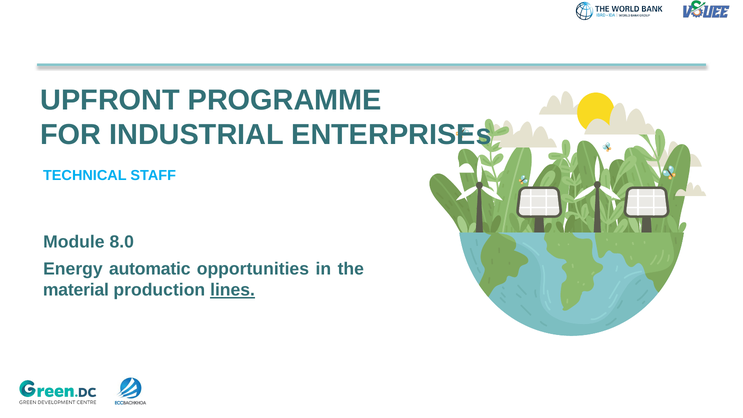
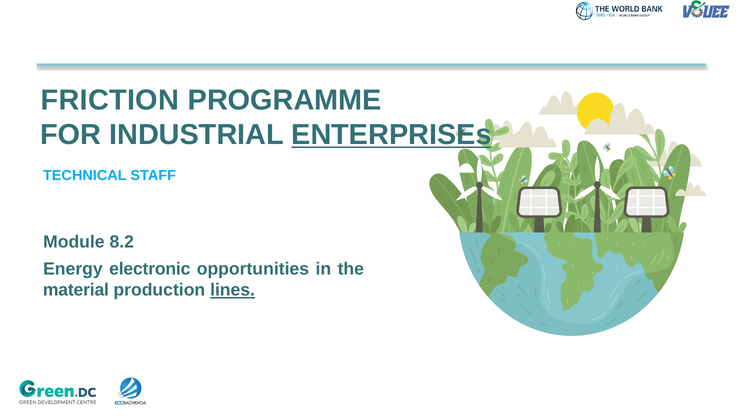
UPFRONT: UPFRONT -> FRICTION
ENTERPRISEs underline: none -> present
8.0: 8.0 -> 8.2
automatic: automatic -> electronic
